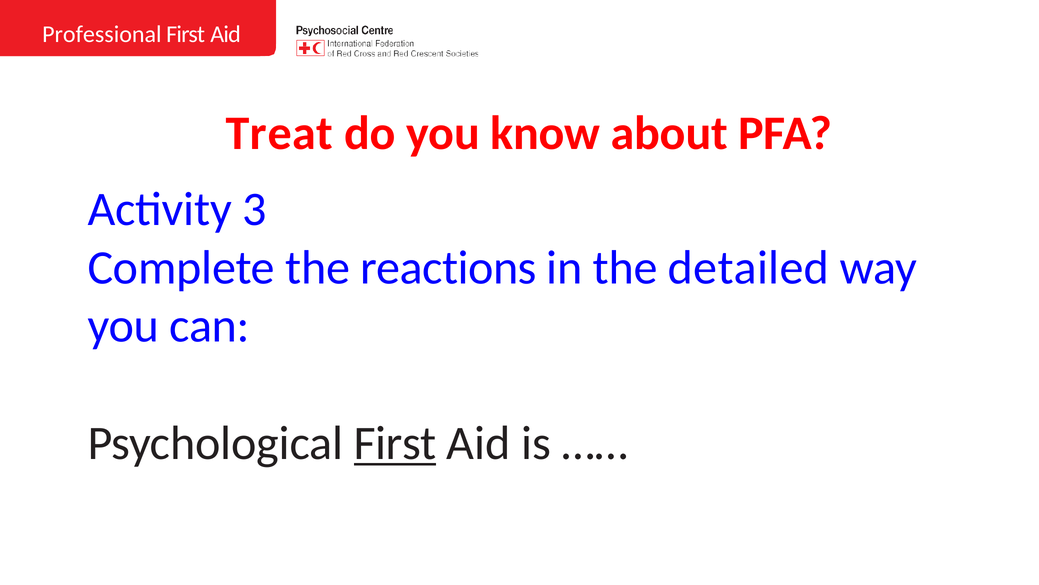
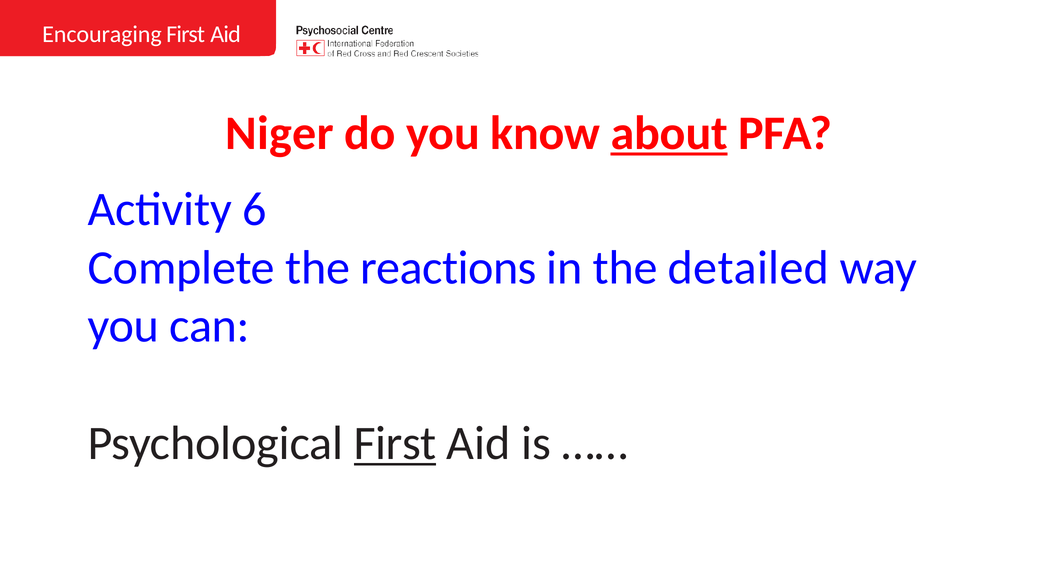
Professional: Professional -> Encouraging
Treat: Treat -> Niger
about underline: none -> present
3: 3 -> 6
